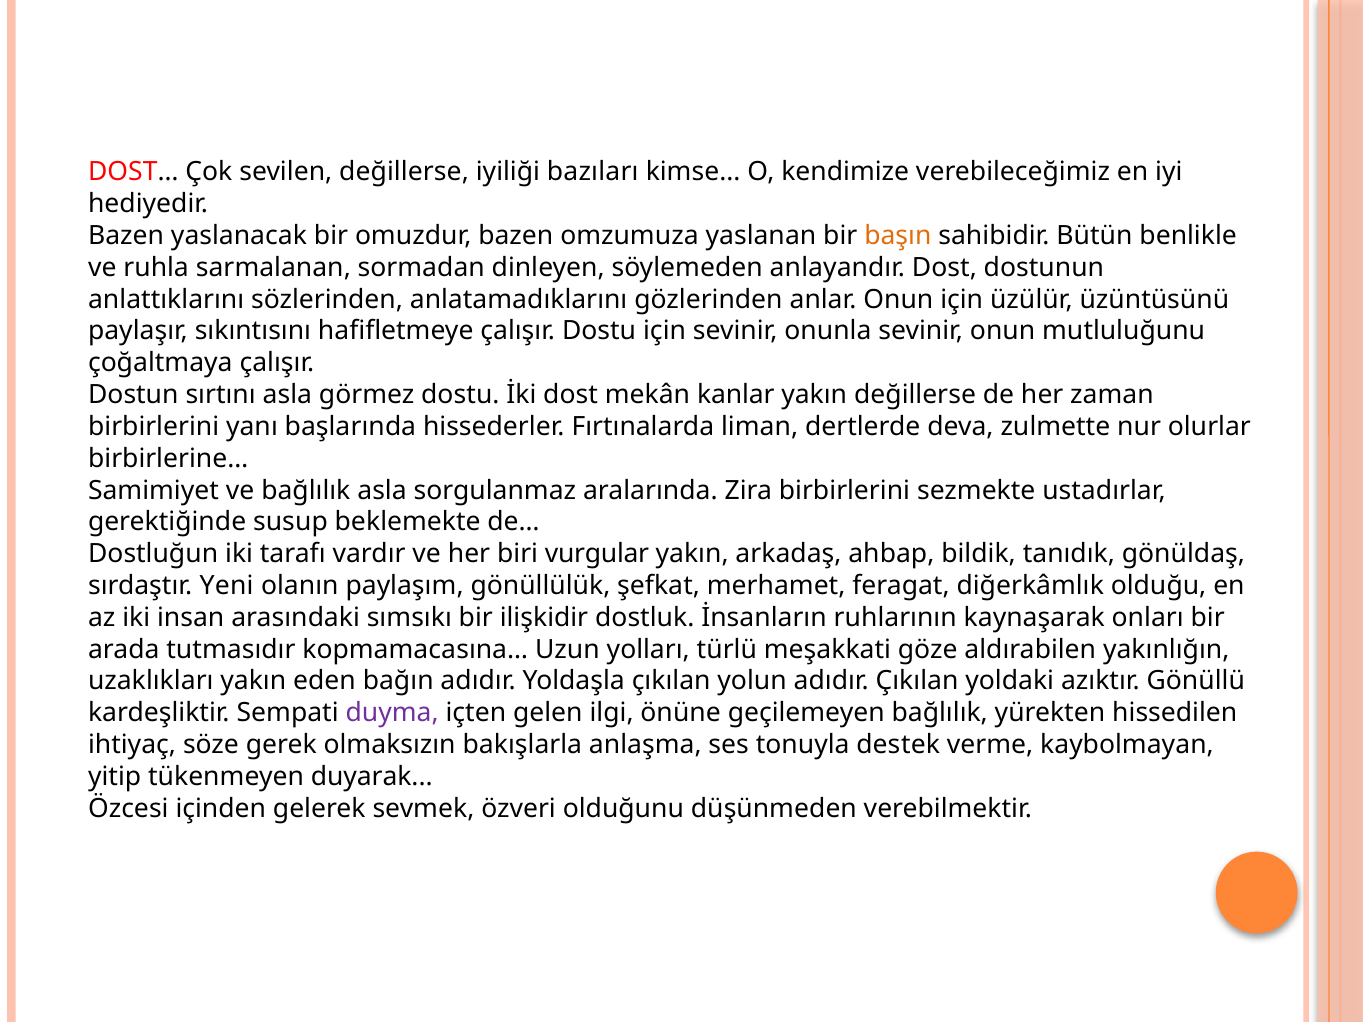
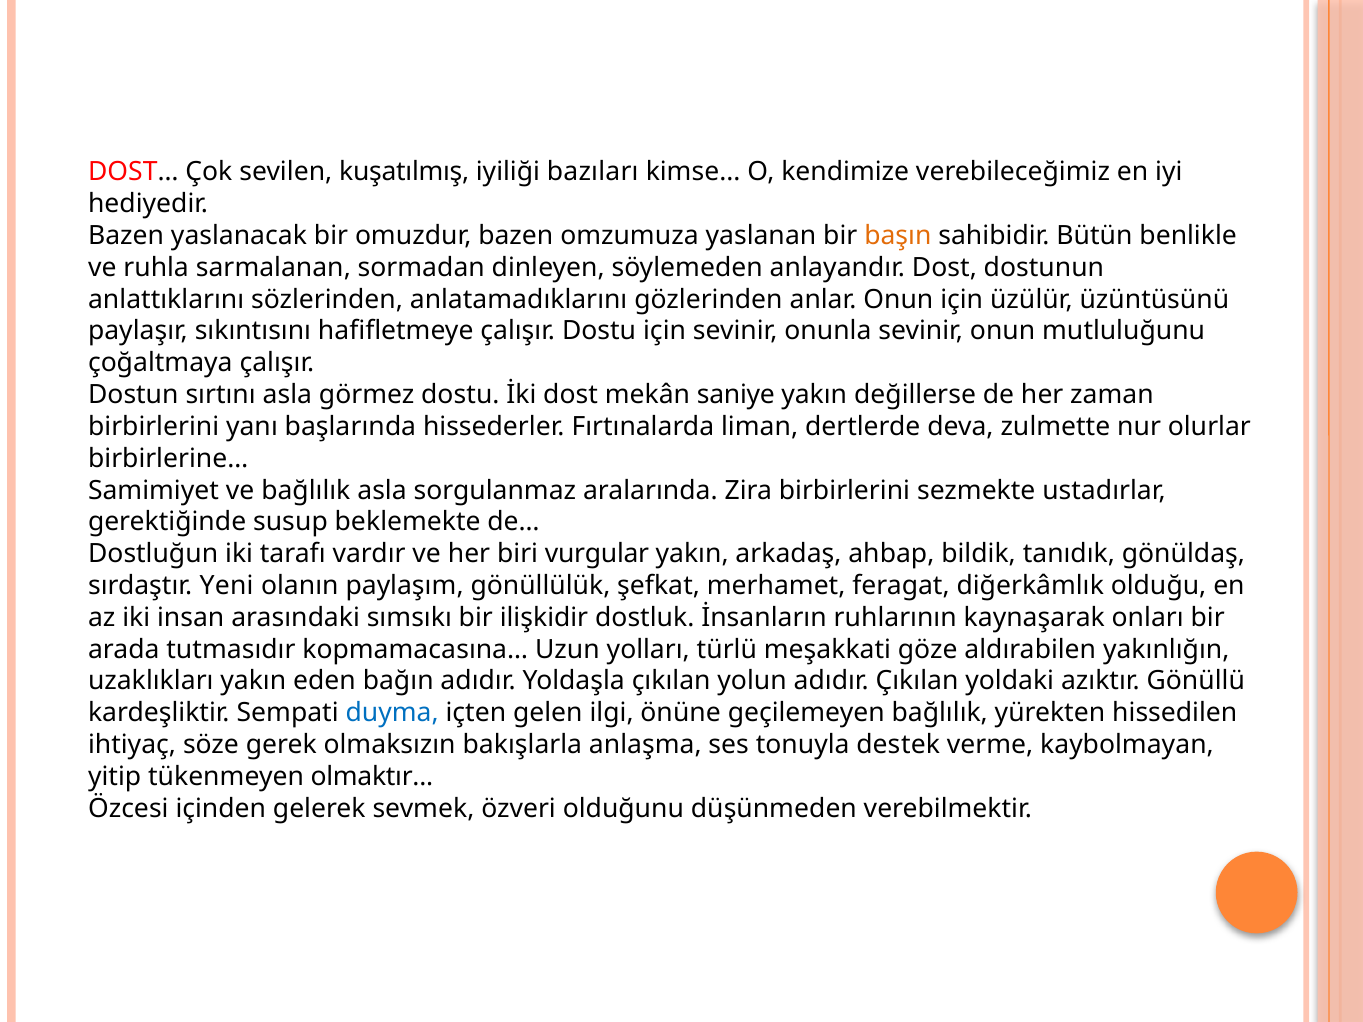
sevilen değillerse: değillerse -> kuşatılmış
kanlar: kanlar -> saniye
duyma colour: purple -> blue
duyarak: duyarak -> olmaktır
